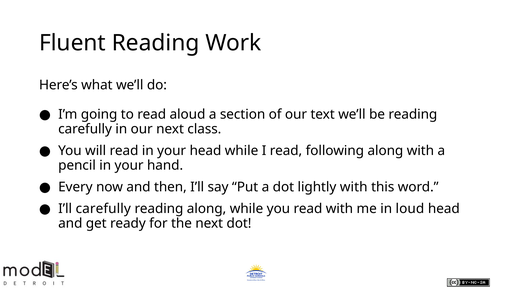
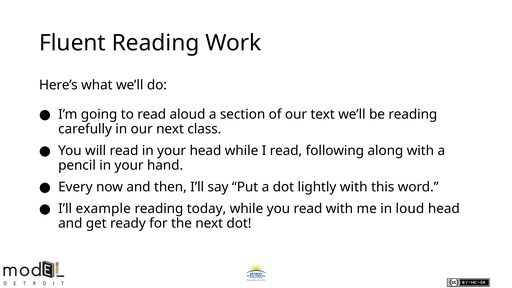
I’ll carefully: carefully -> example
reading along: along -> today
